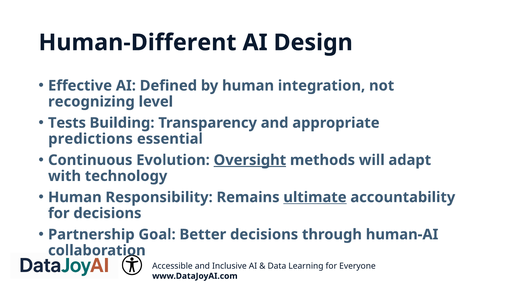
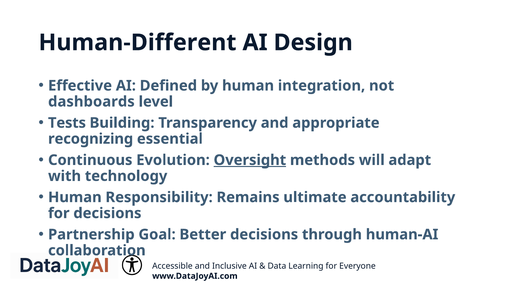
recognizing: recognizing -> dashboards
predictions: predictions -> recognizing
ultimate underline: present -> none
